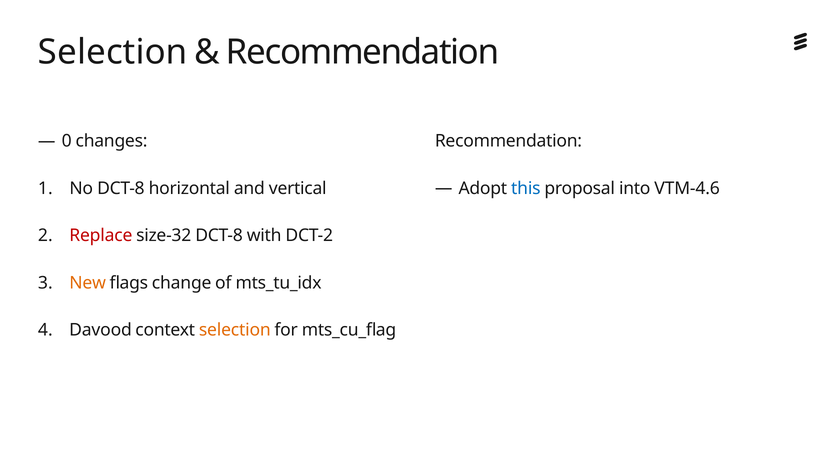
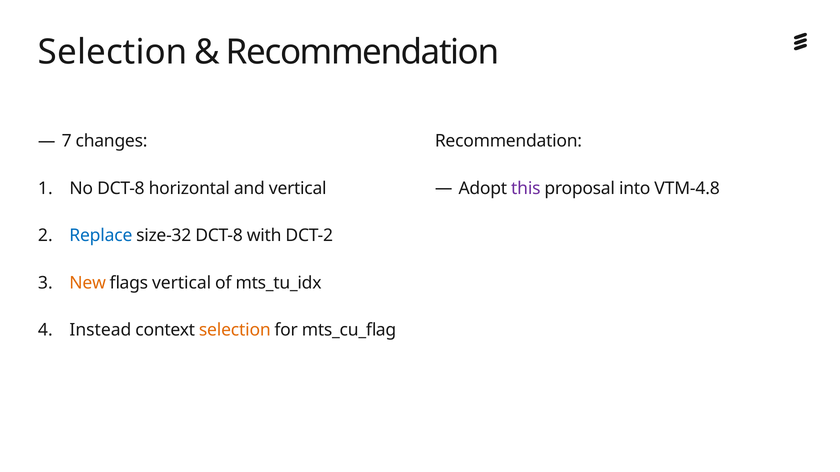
0: 0 -> 7
this colour: blue -> purple
VTM-4.6: VTM-4.6 -> VTM-4.8
Replace colour: red -> blue
flags change: change -> vertical
Davood: Davood -> Instead
